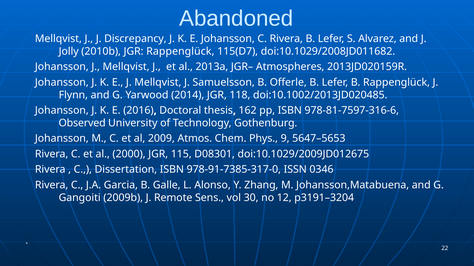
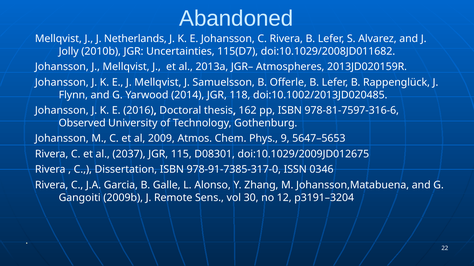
Discrepancy: Discrepancy -> Netherlands
JGR Rappenglück: Rappenglück -> Uncertainties
2000: 2000 -> 2037
